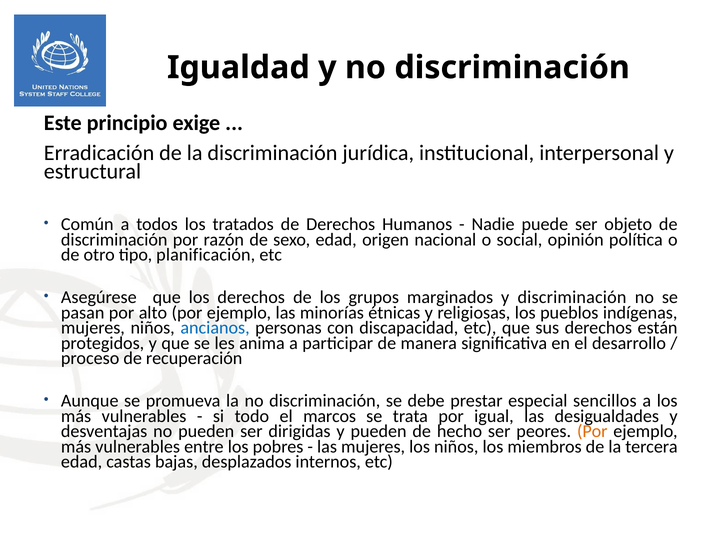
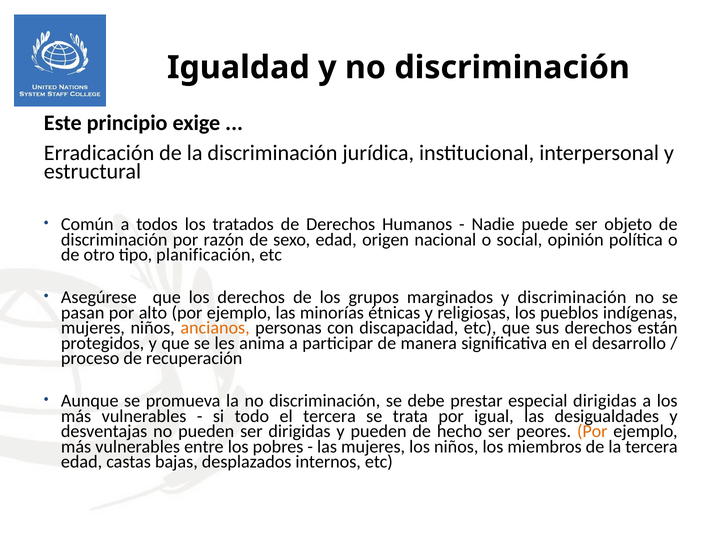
ancianos colour: blue -> orange
especial sencillos: sencillos -> dirigidas
el marcos: marcos -> tercera
